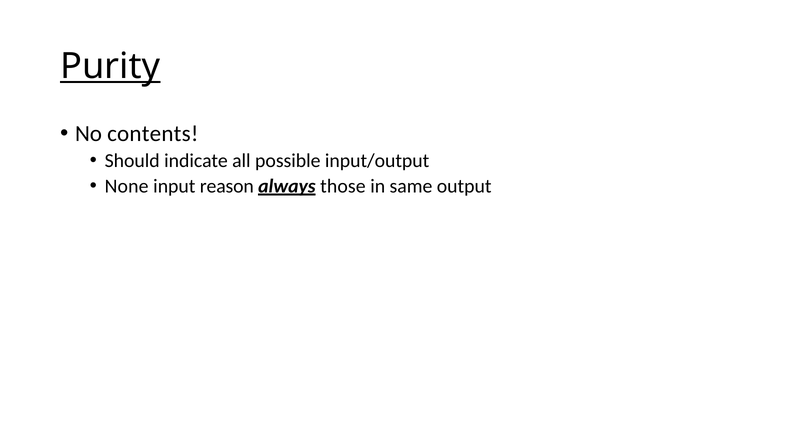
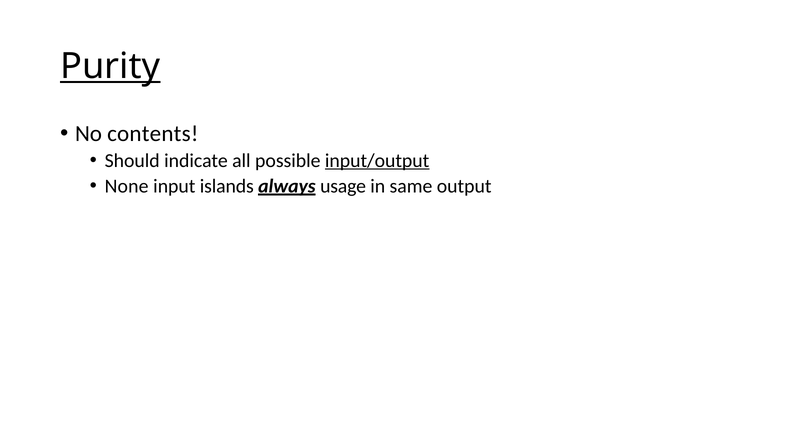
input/output underline: none -> present
reason: reason -> islands
those: those -> usage
